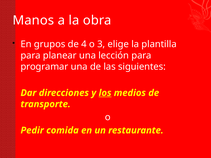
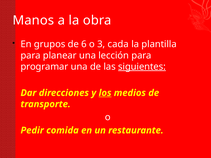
4: 4 -> 6
elige: elige -> cada
siguientes underline: none -> present
